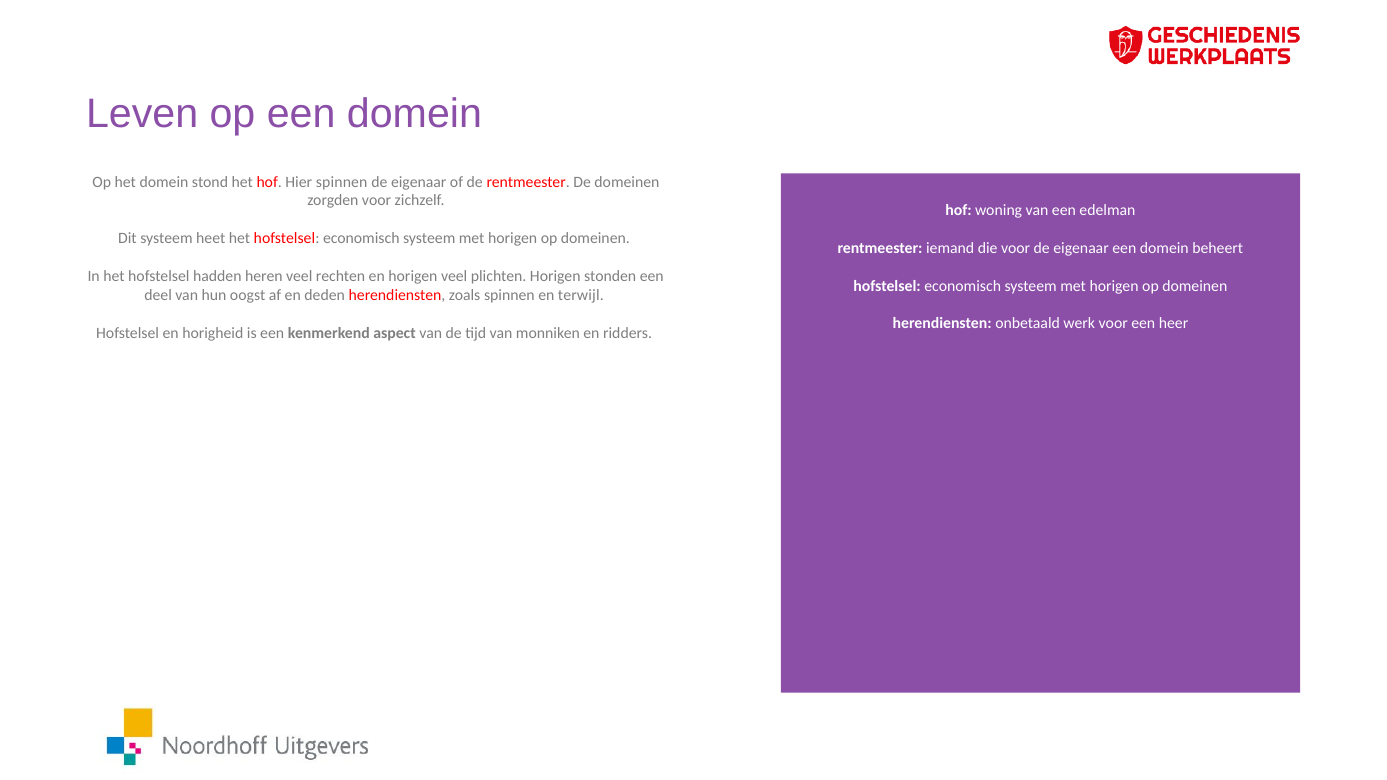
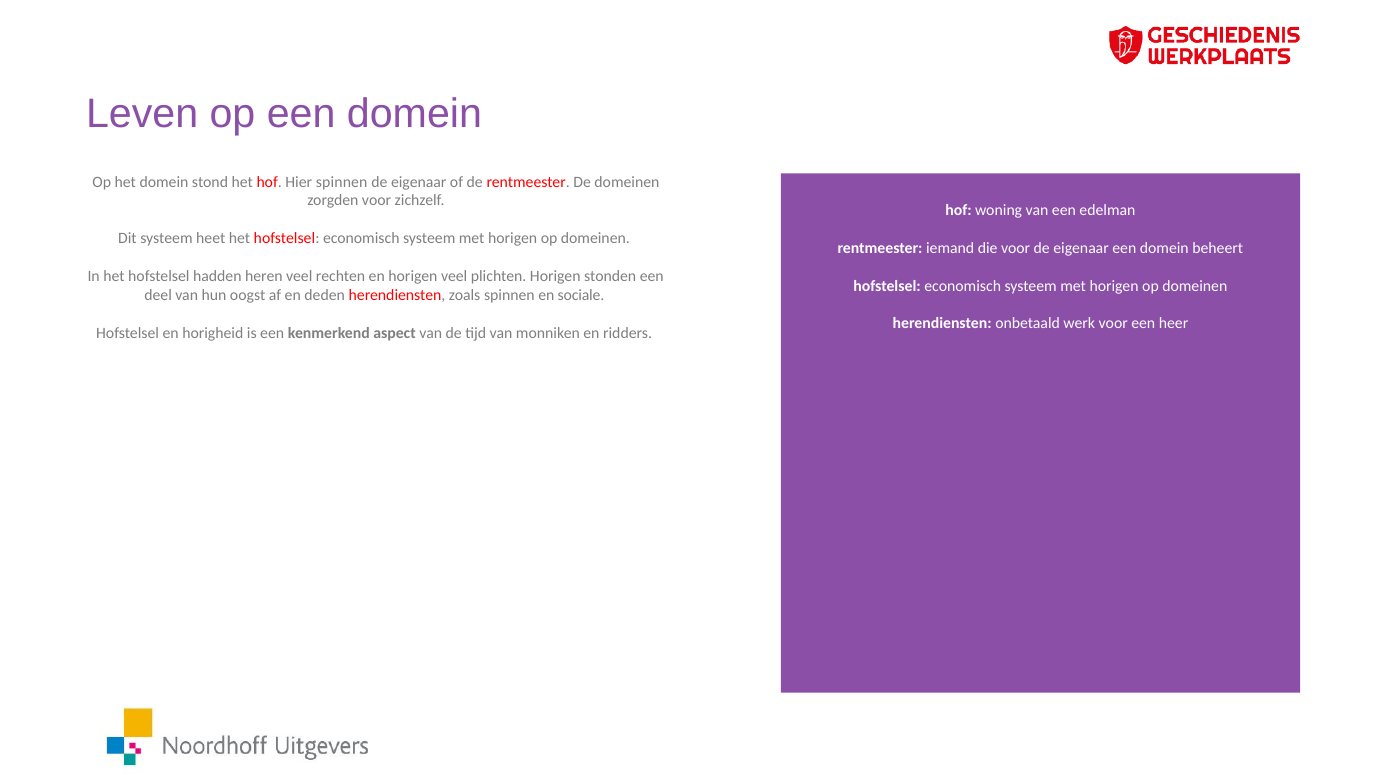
terwijl: terwijl -> sociale
